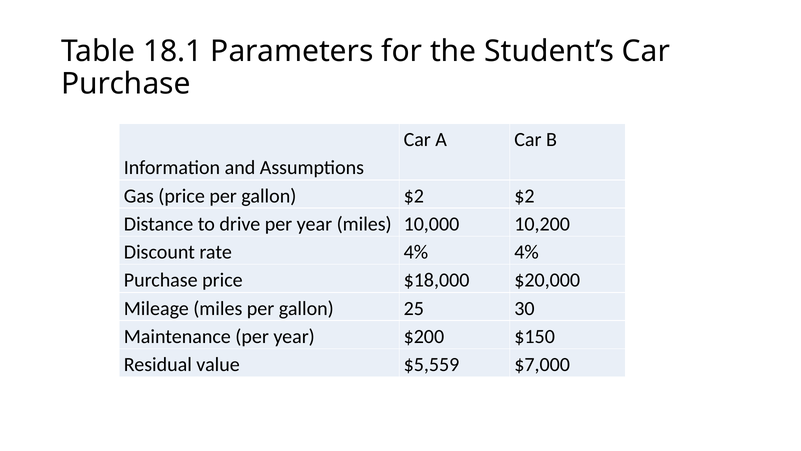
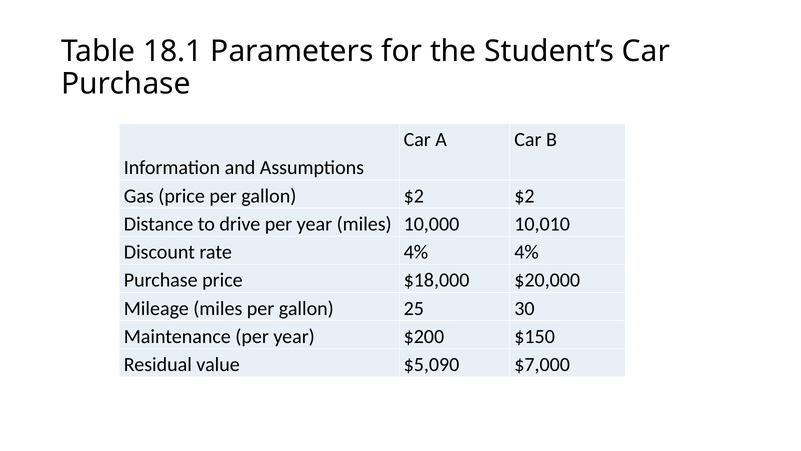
10,200: 10,200 -> 10,010
$5,559: $5,559 -> $5,090
